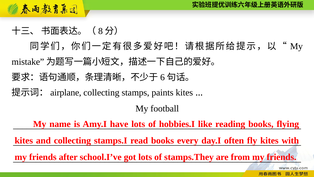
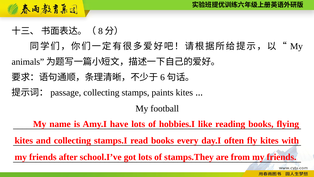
mistake: mistake -> animals
airplane: airplane -> passage
